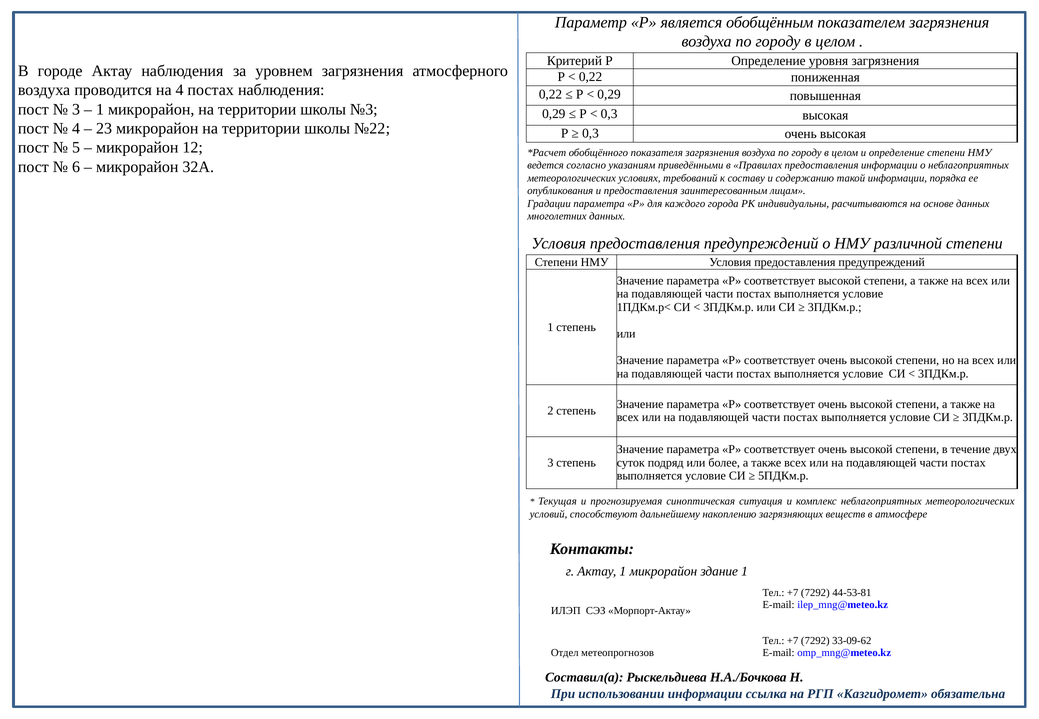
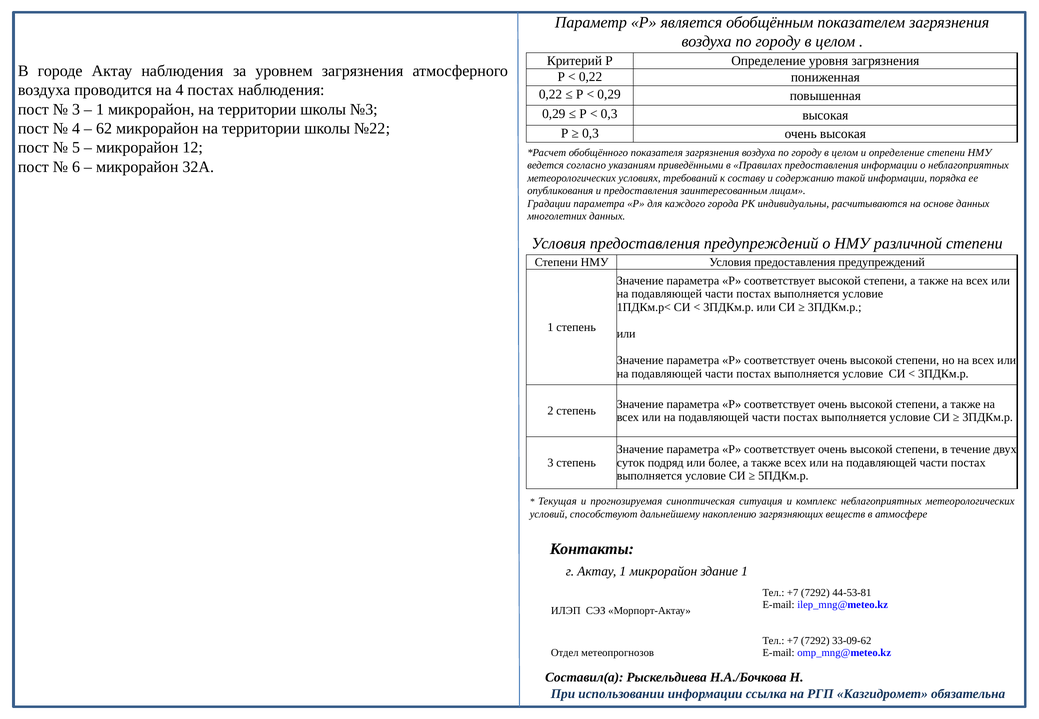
23: 23 -> 62
